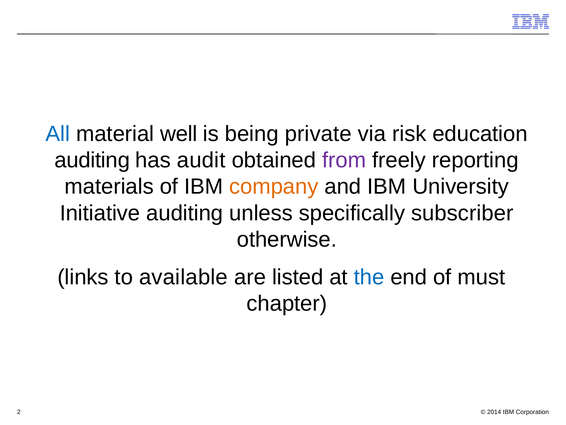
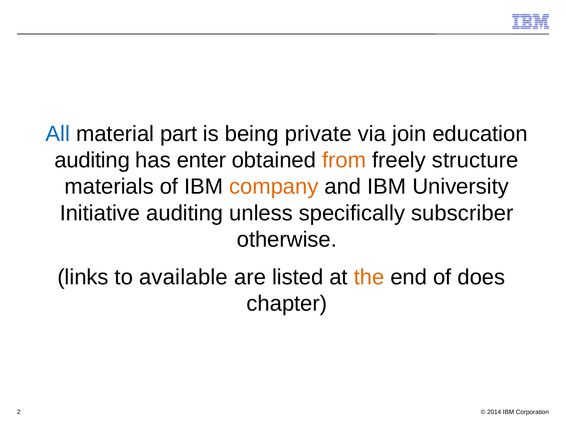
well: well -> part
risk: risk -> join
audit: audit -> enter
from colour: purple -> orange
reporting: reporting -> structure
the colour: blue -> orange
must: must -> does
